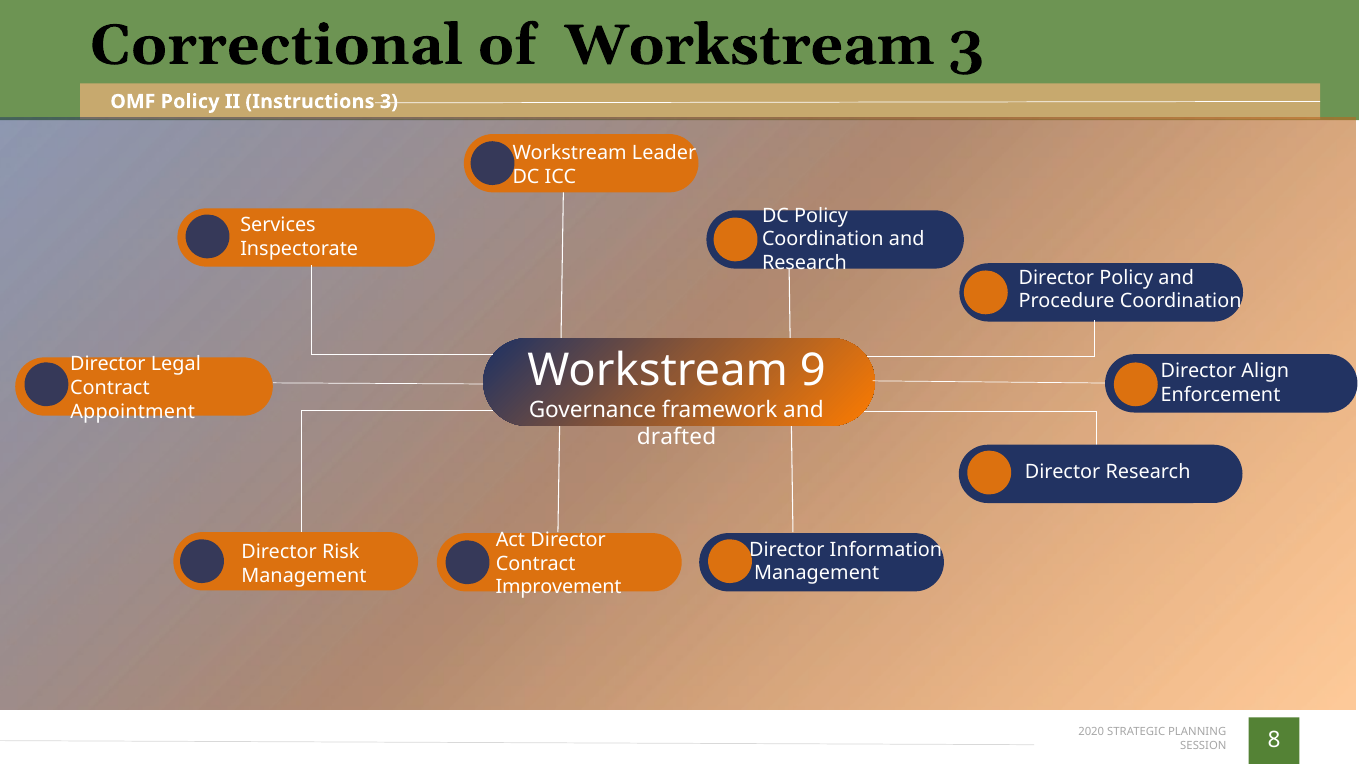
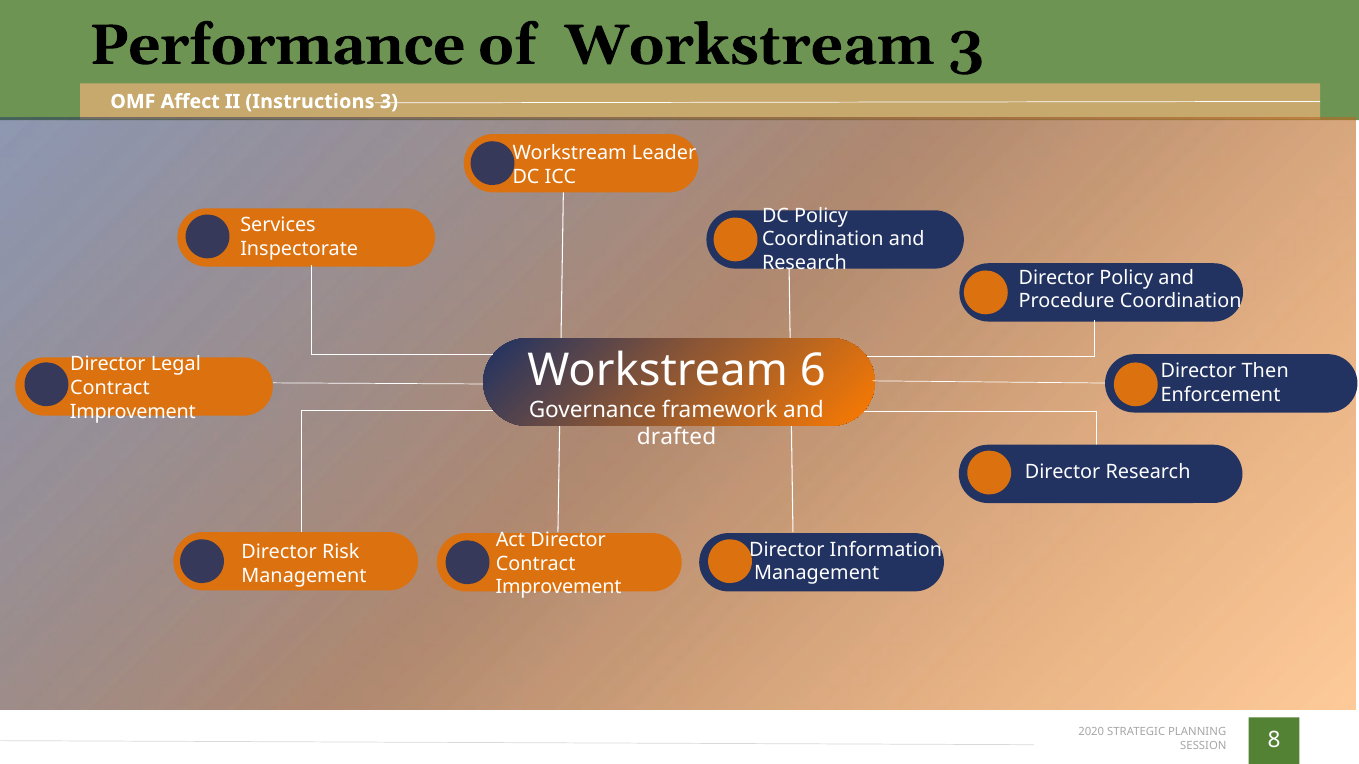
Correctional: Correctional -> Performance
OMF Policy: Policy -> Affect
9: 9 -> 6
Align: Align -> Then
Appointment at (133, 412): Appointment -> Improvement
